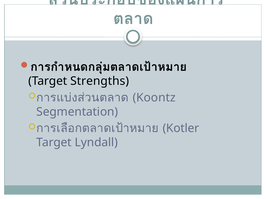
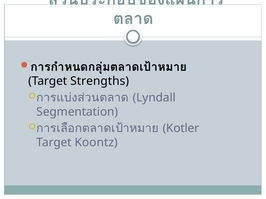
Koontz: Koontz -> Lyndall
Lyndall: Lyndall -> Koontz
